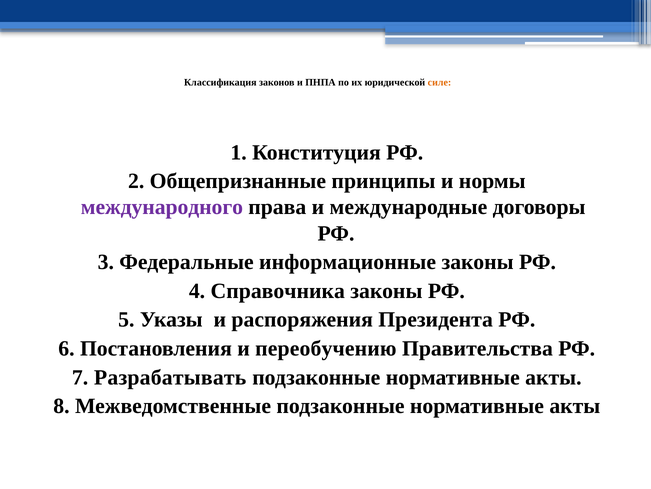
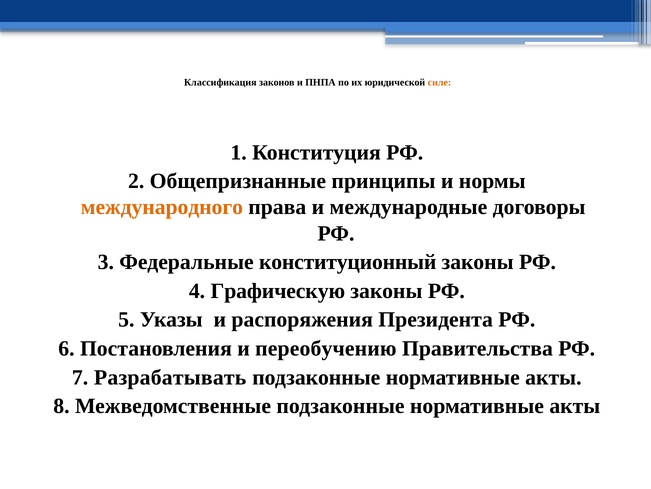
международного colour: purple -> orange
информационные: информационные -> конституционный
Справочника: Справочника -> Графическую
